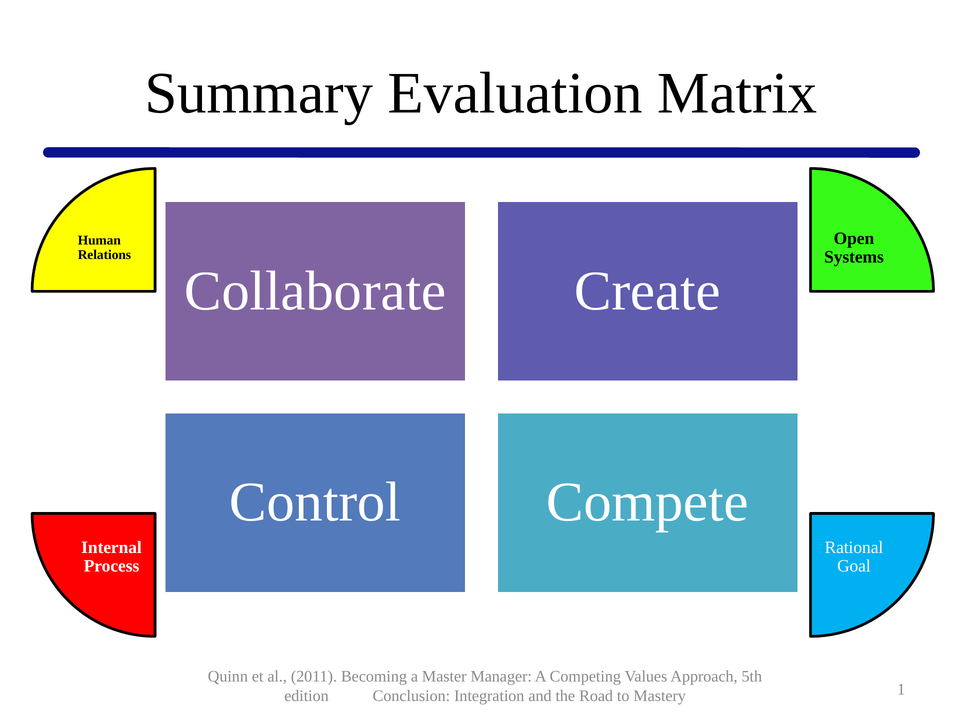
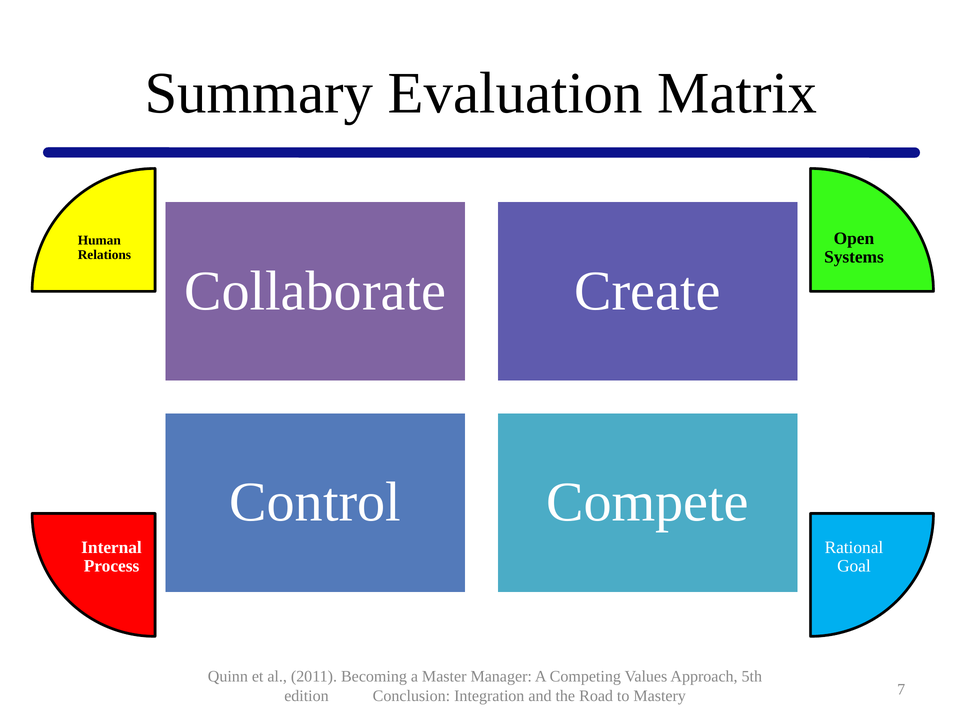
1: 1 -> 7
